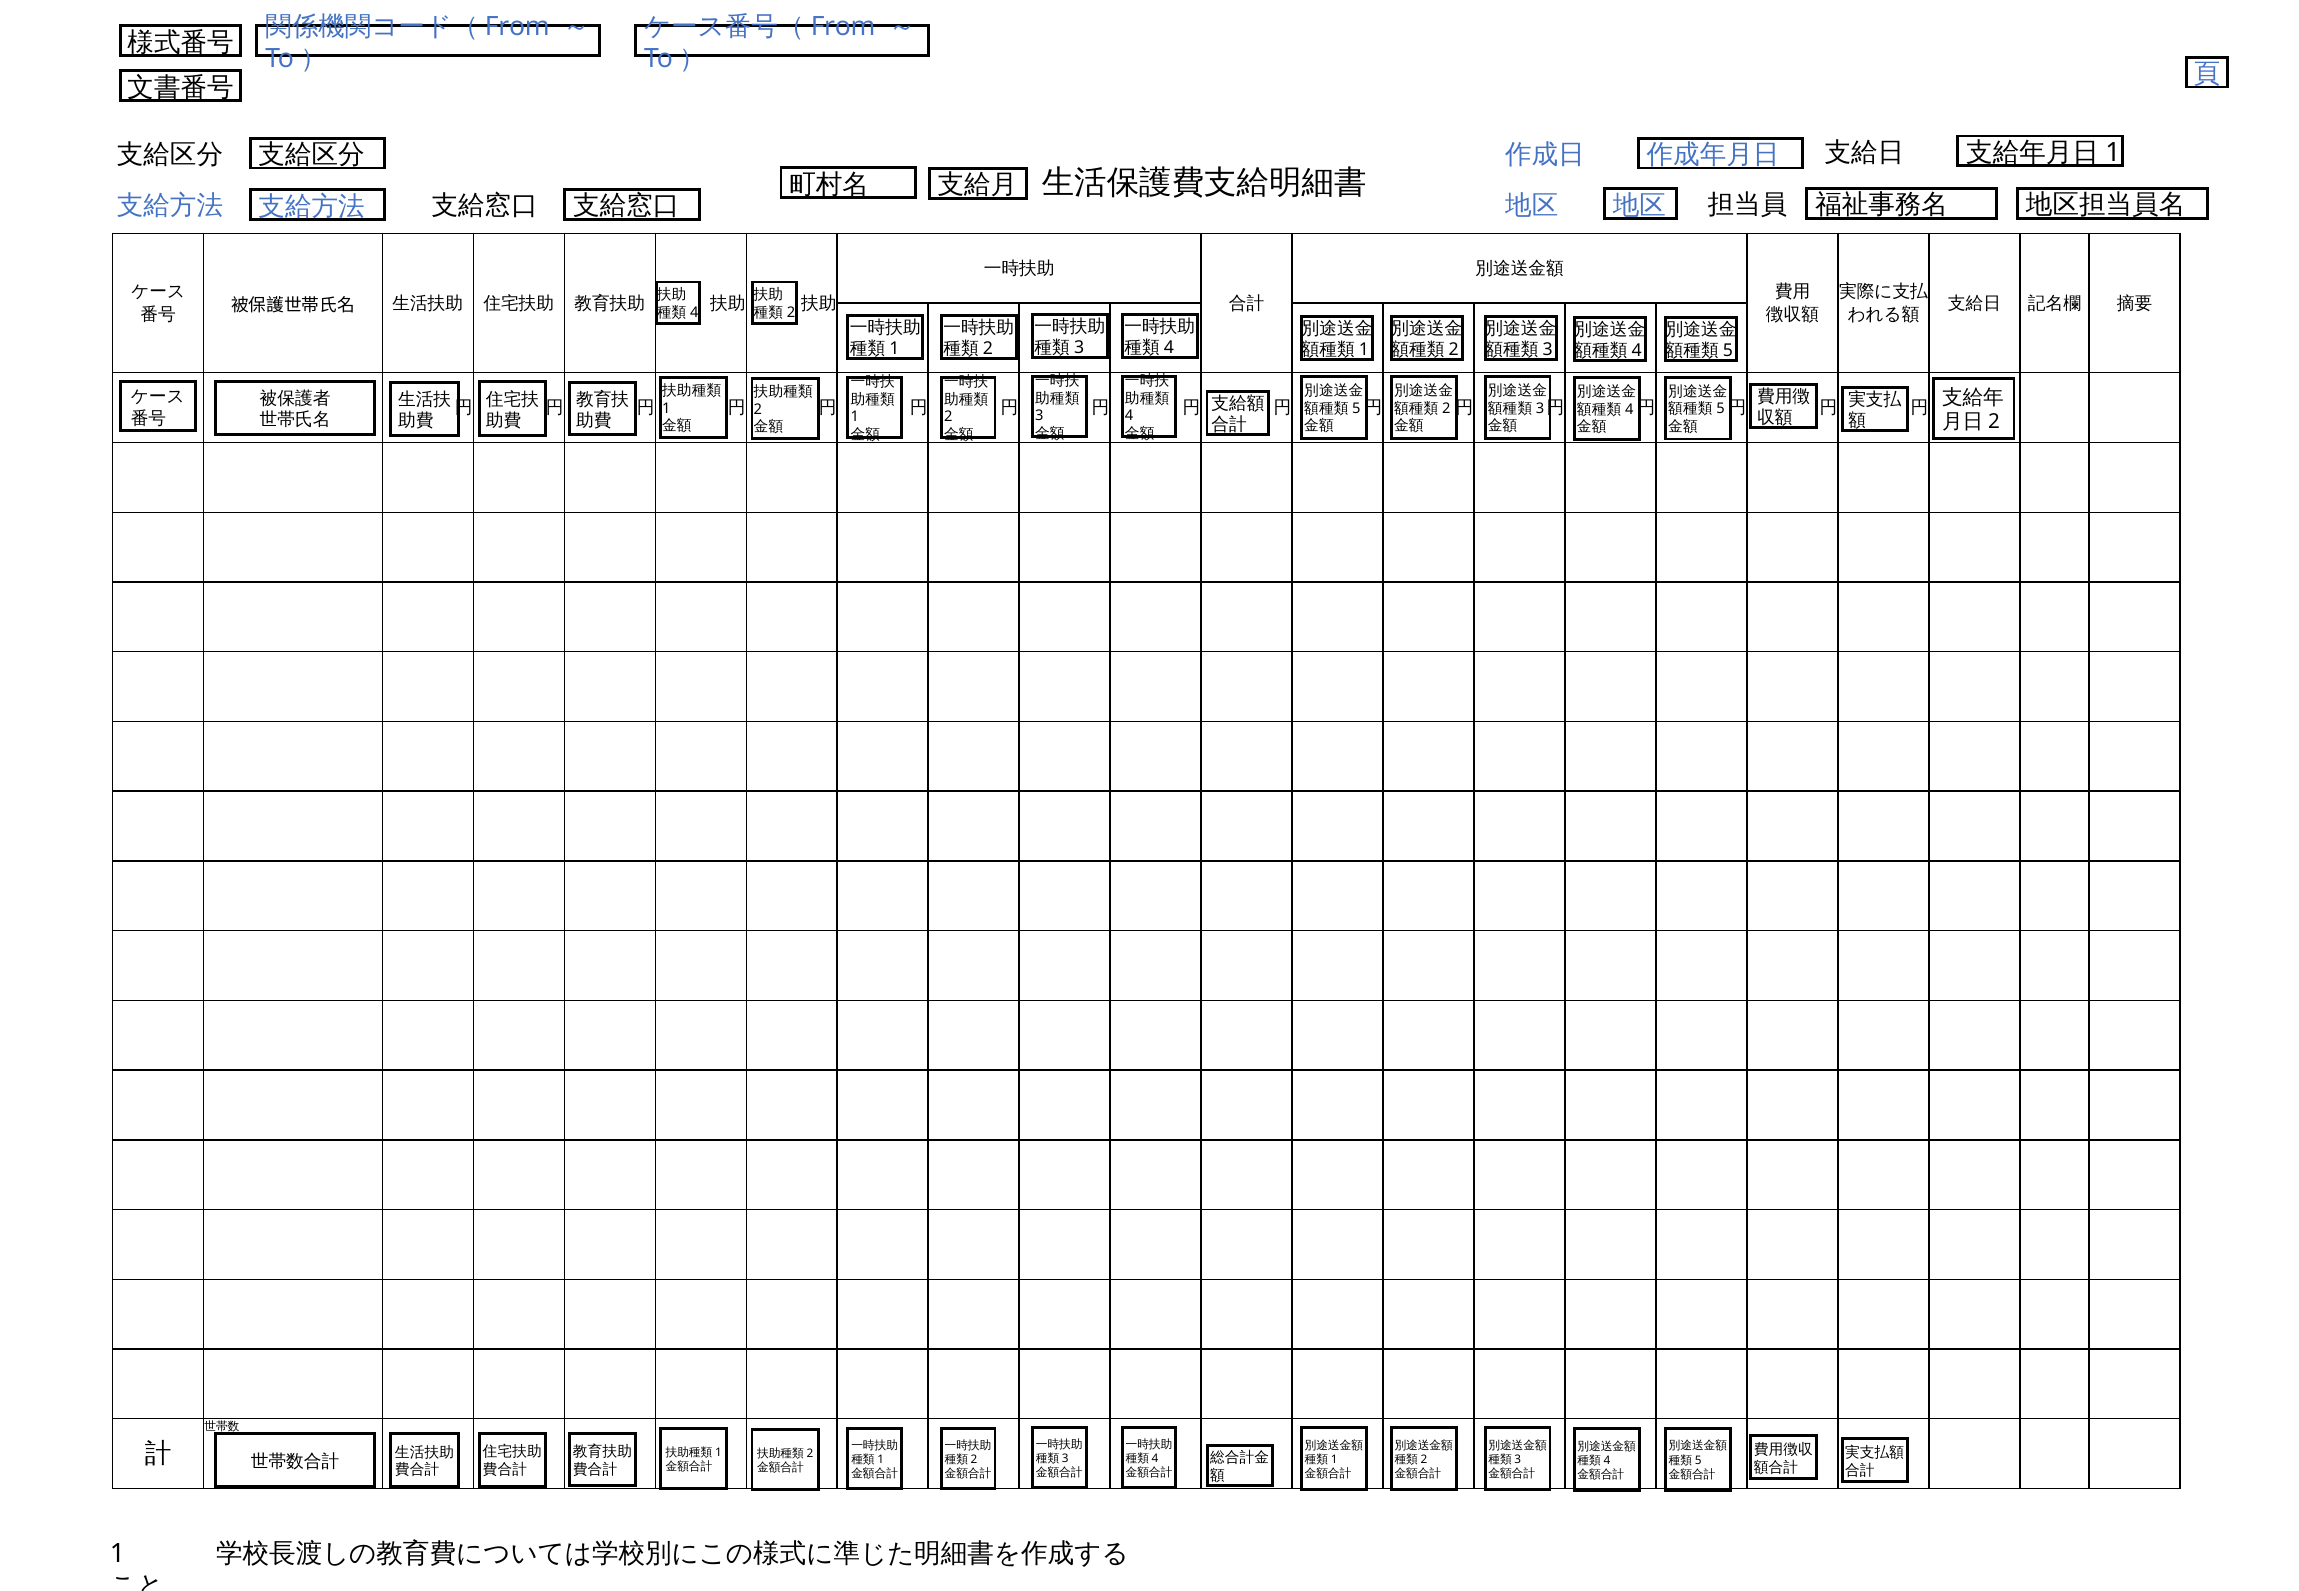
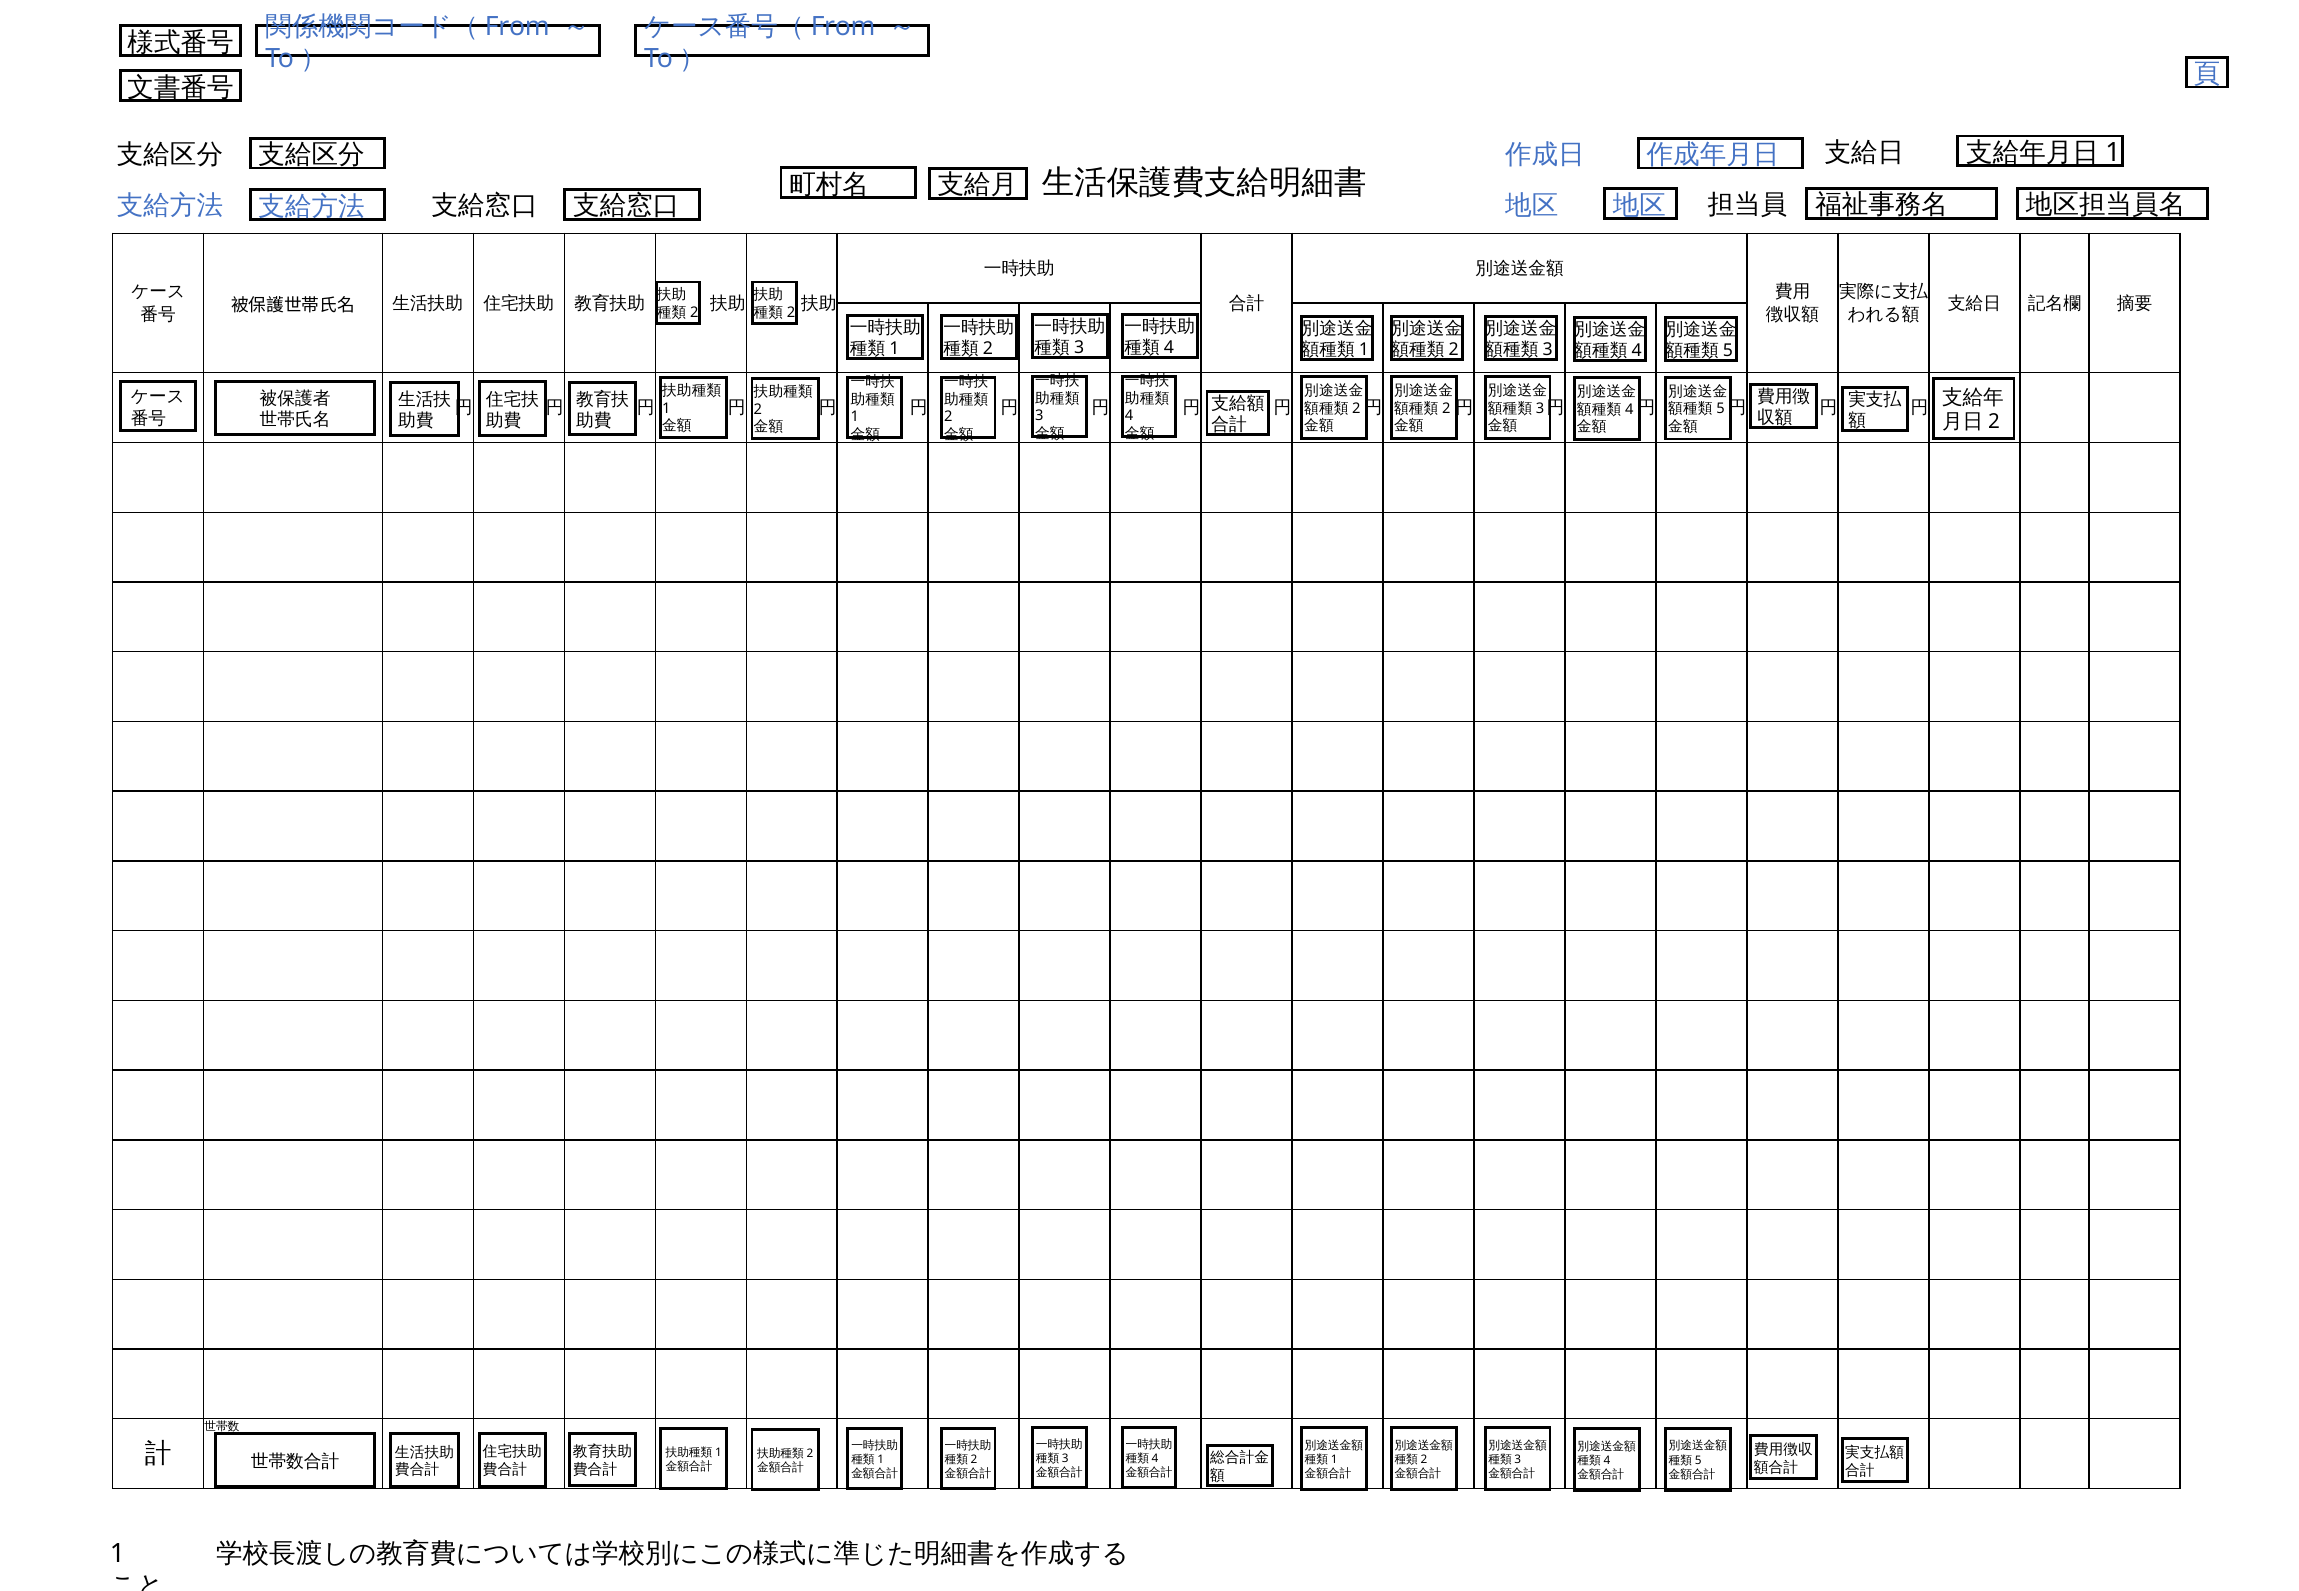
4 at (694, 313): 4 -> 2
5 at (1356, 408): 5 -> 2
